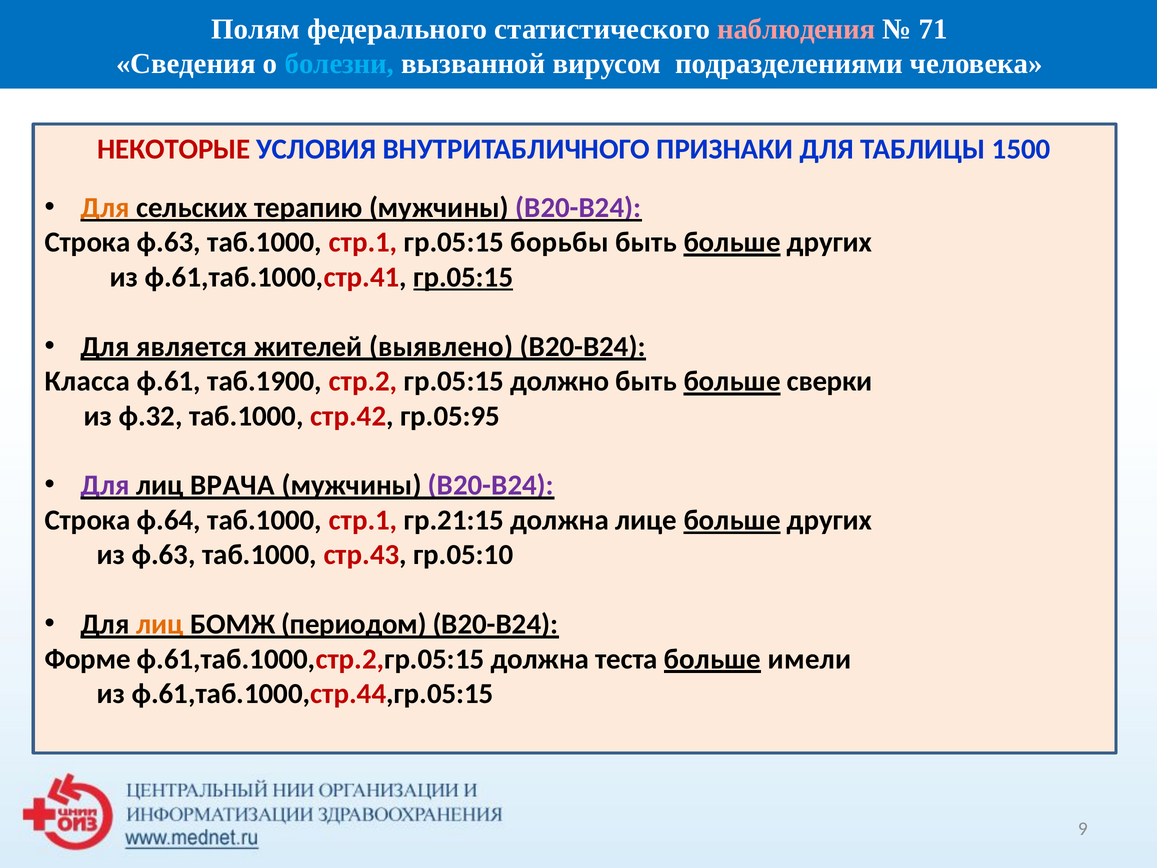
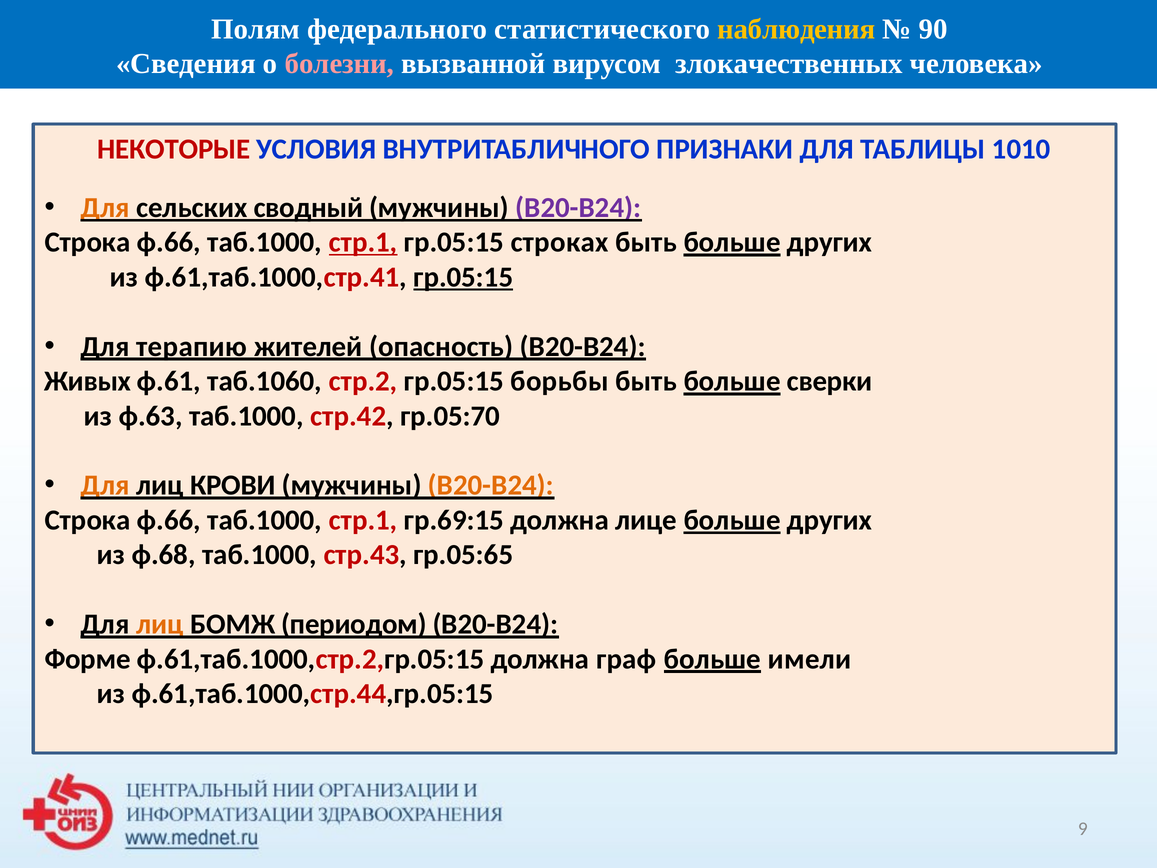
наблюдения colour: pink -> yellow
71: 71 -> 90
болезни colour: light blue -> pink
подразделениями: подразделениями -> злокачественных
1500: 1500 -> 1010
терапию: терапию -> сводный
ф.63 at (169, 242): ф.63 -> ф.66
стр.1 at (363, 242) underline: none -> present
борьбы: борьбы -> строках
является: является -> терапию
выявлено: выявлено -> опасность
Класса: Класса -> Живых
таб.1900: таб.1900 -> таб.1060
должно: должно -> борьбы
ф.32: ф.32 -> ф.63
гр.05:95: гр.05:95 -> гр.05:70
Для at (105, 485) colour: purple -> orange
ВРАЧА: ВРАЧА -> КРОВИ
В20-В24 at (491, 485) colour: purple -> orange
ф.64 at (169, 520): ф.64 -> ф.66
гр.21:15: гр.21:15 -> гр.69:15
из ф.63: ф.63 -> ф.68
гр.05:10: гр.05:10 -> гр.05:65
теста: теста -> граф
